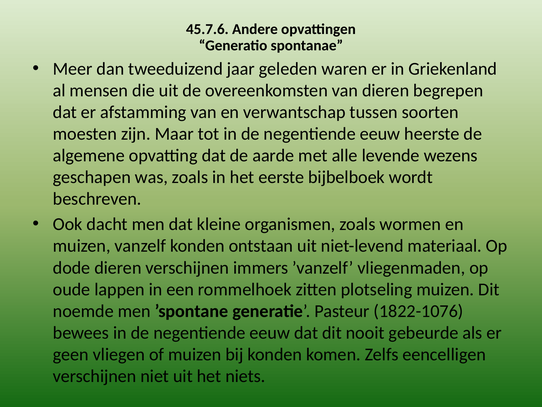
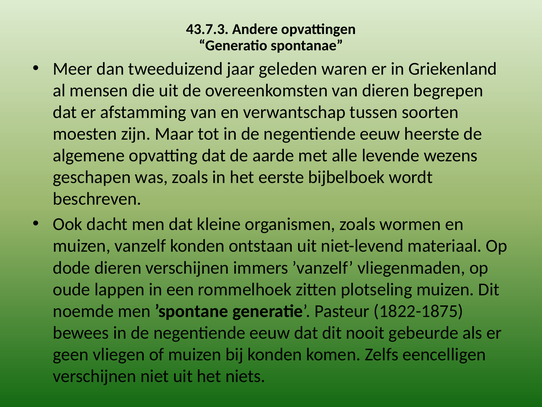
45.7.6: 45.7.6 -> 43.7.3
1822-1076: 1822-1076 -> 1822-1875
